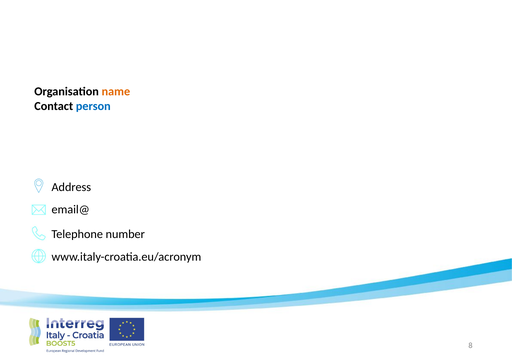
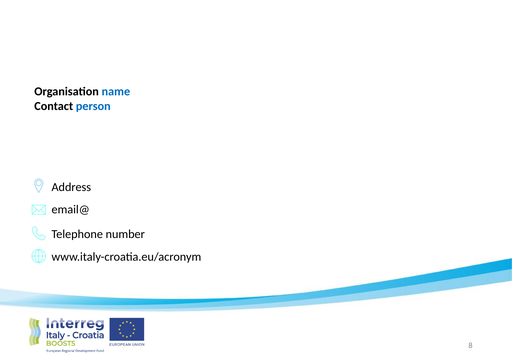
name colour: orange -> blue
